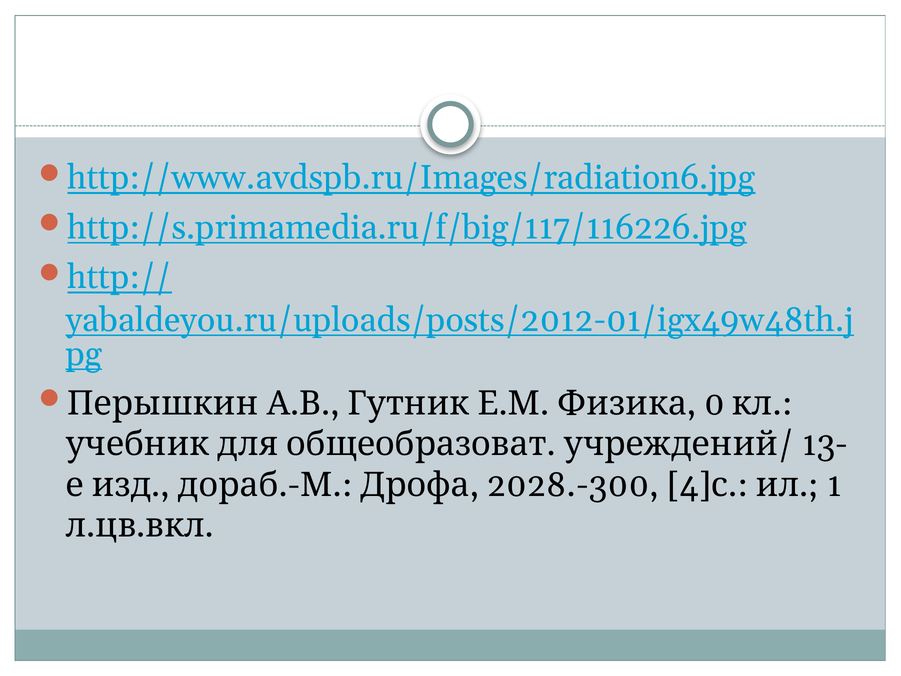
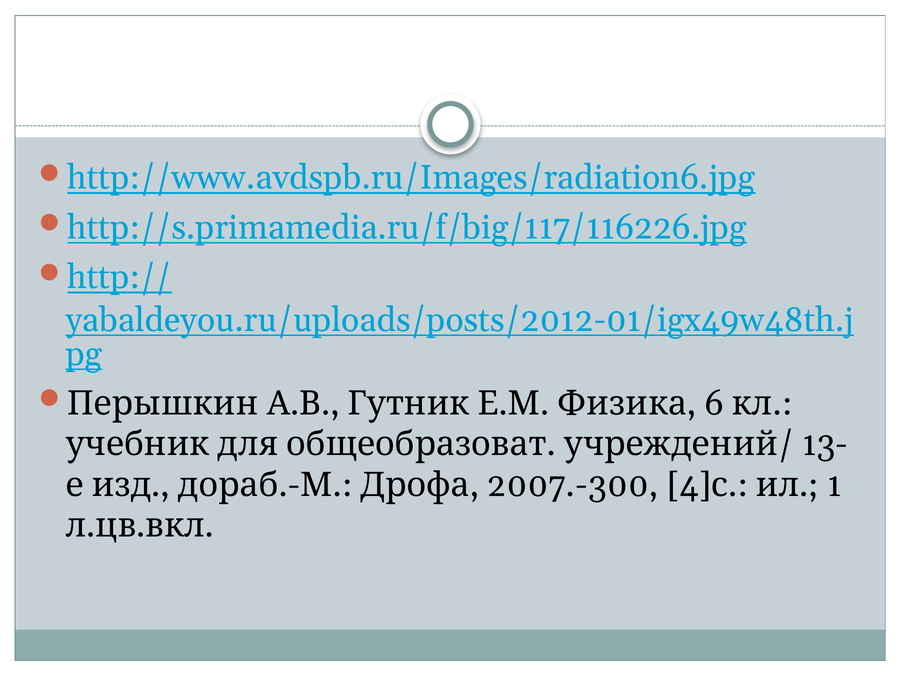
0: 0 -> 6
2028.-300: 2028.-300 -> 2007.-300
